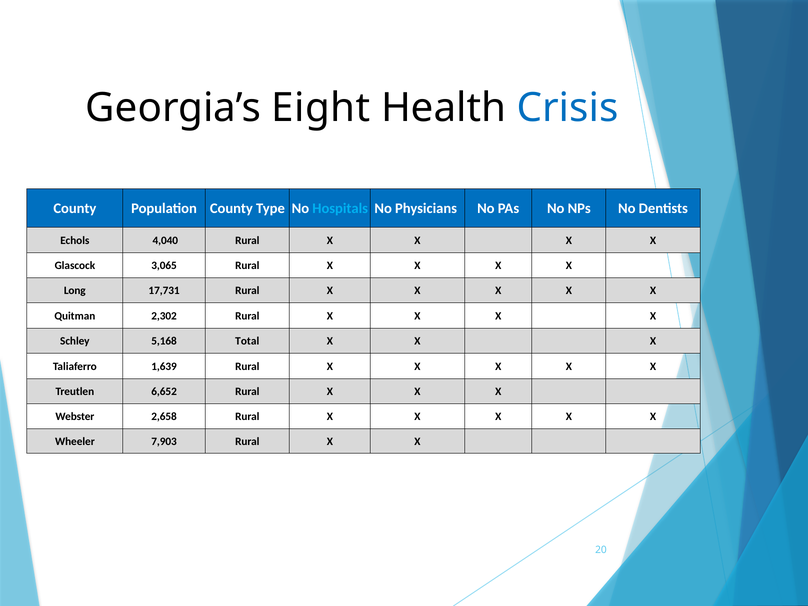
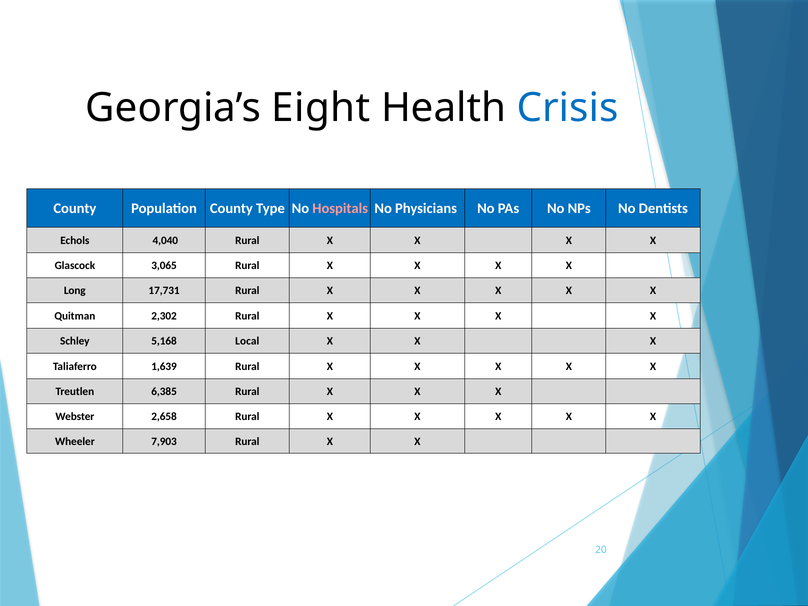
Hospitals colour: light blue -> pink
Total: Total -> Local
6,652: 6,652 -> 6,385
